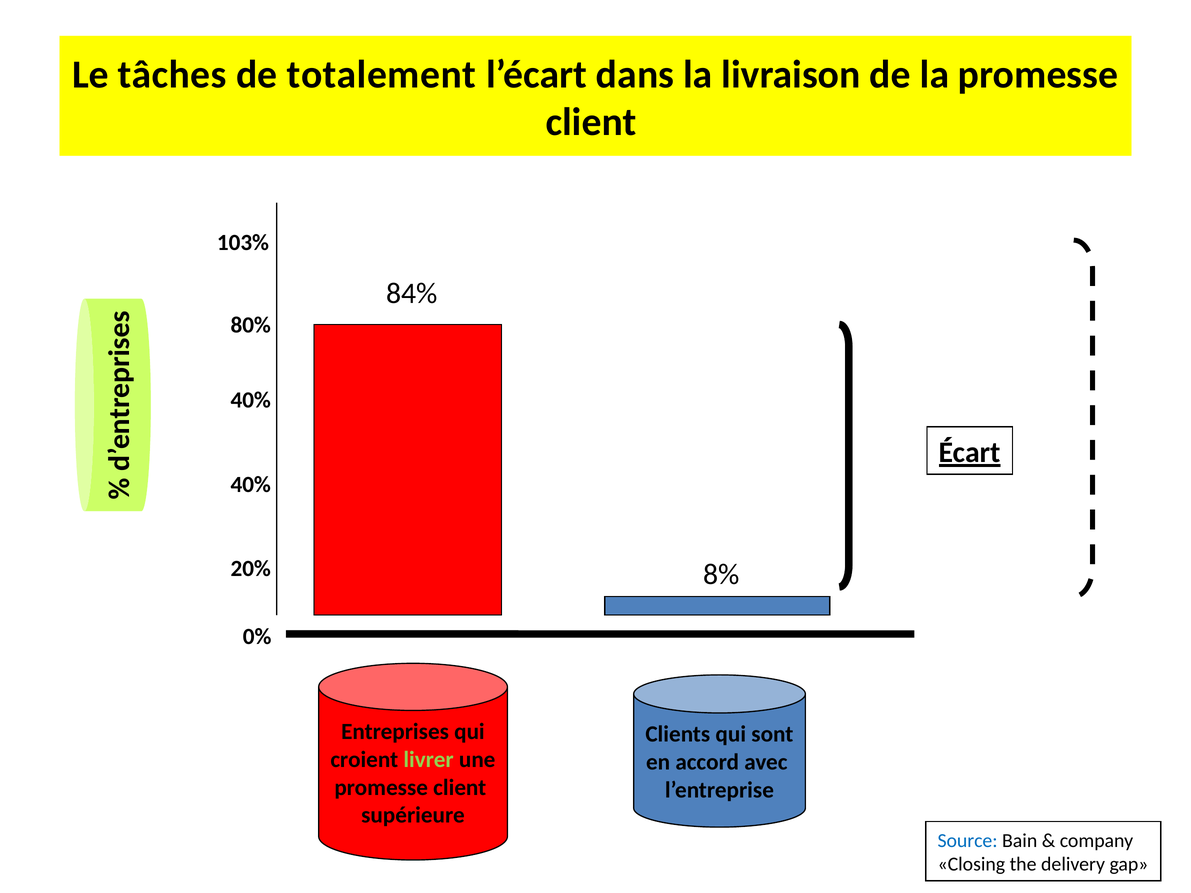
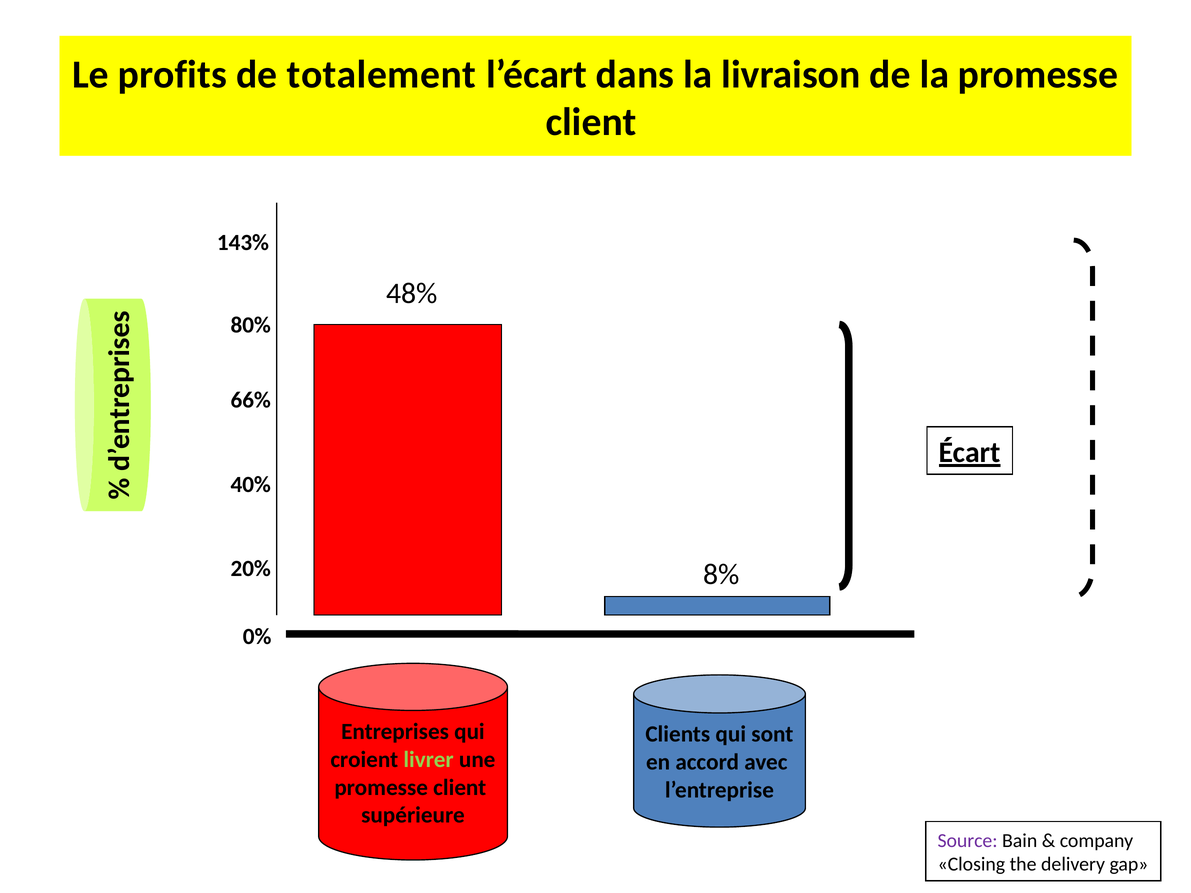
tâches: tâches -> profits
103%: 103% -> 143%
84%: 84% -> 48%
40% at (251, 400): 40% -> 66%
Source colour: blue -> purple
